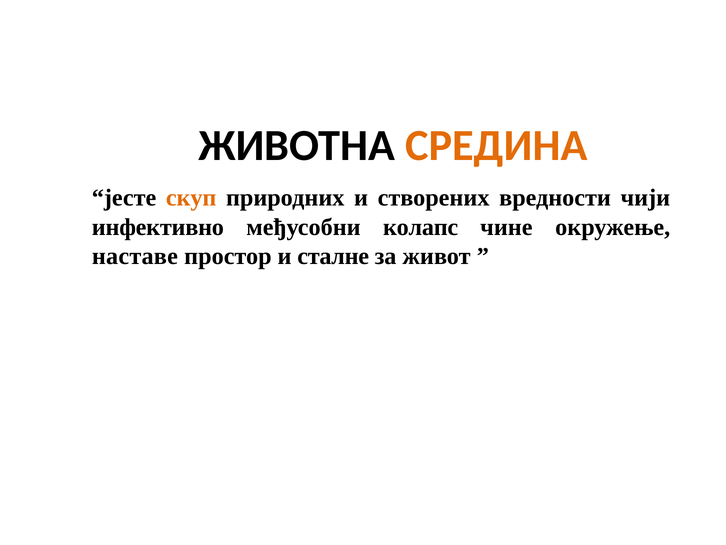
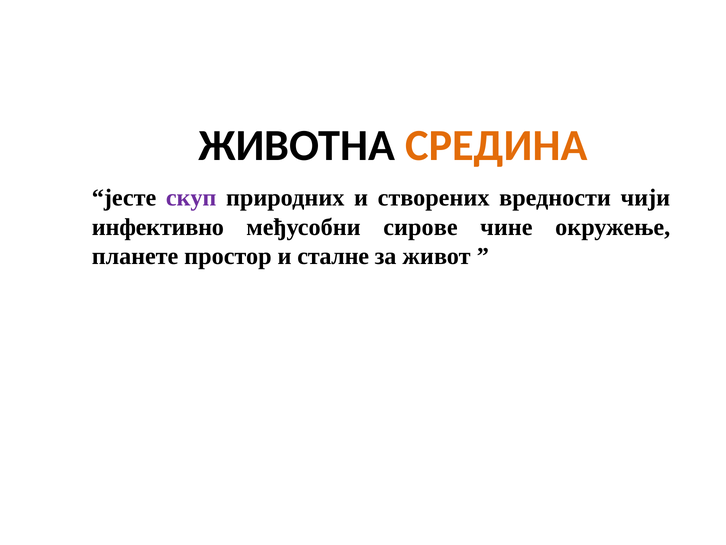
скуп colour: orange -> purple
колапс: колапс -> сирове
наставе: наставе -> планете
